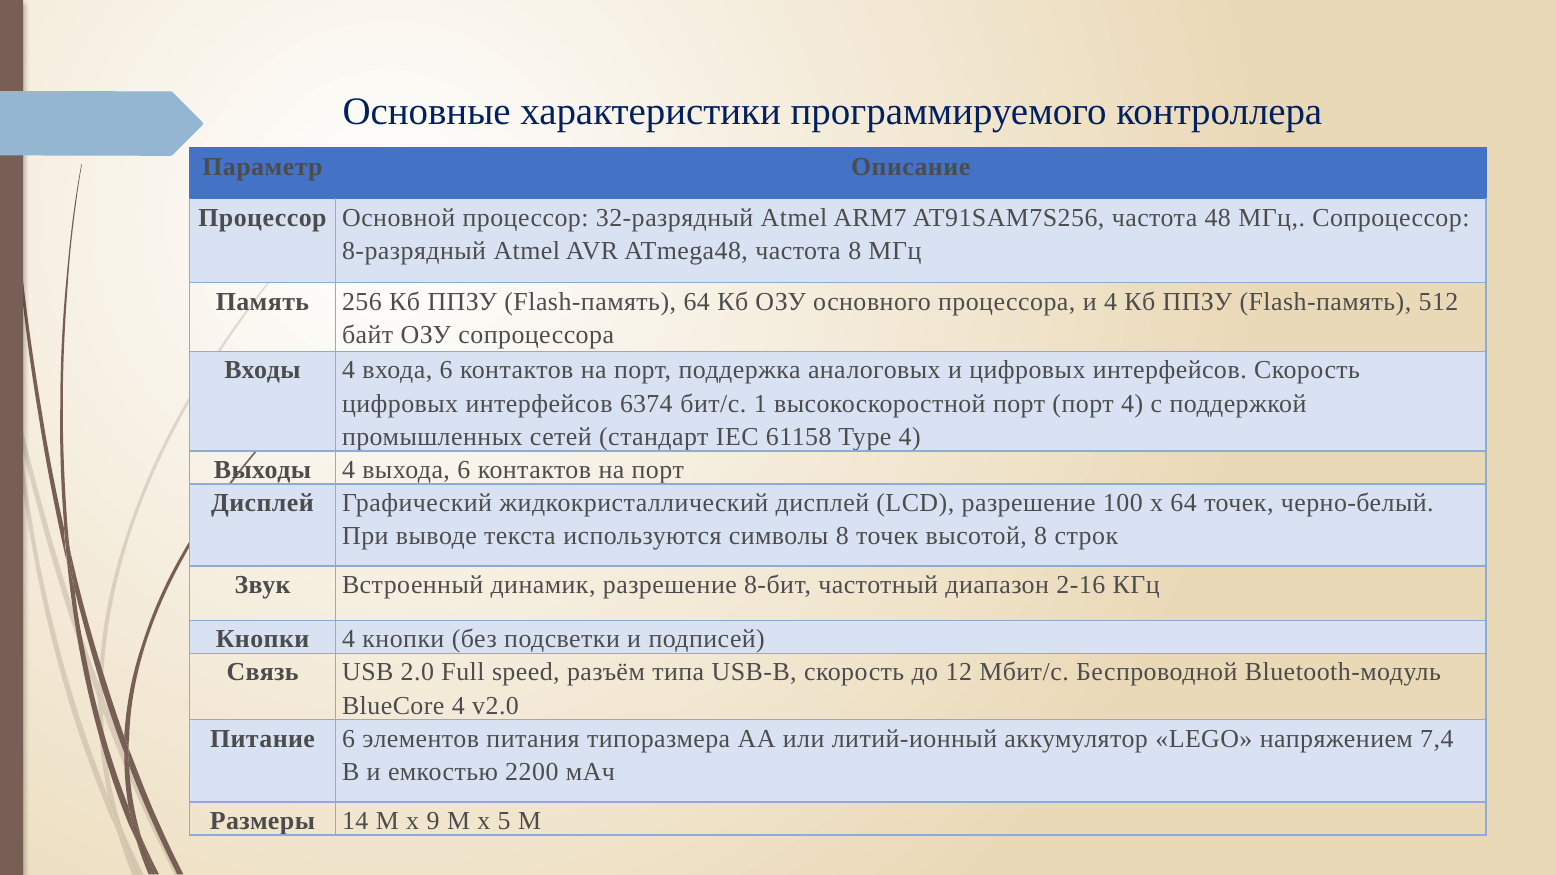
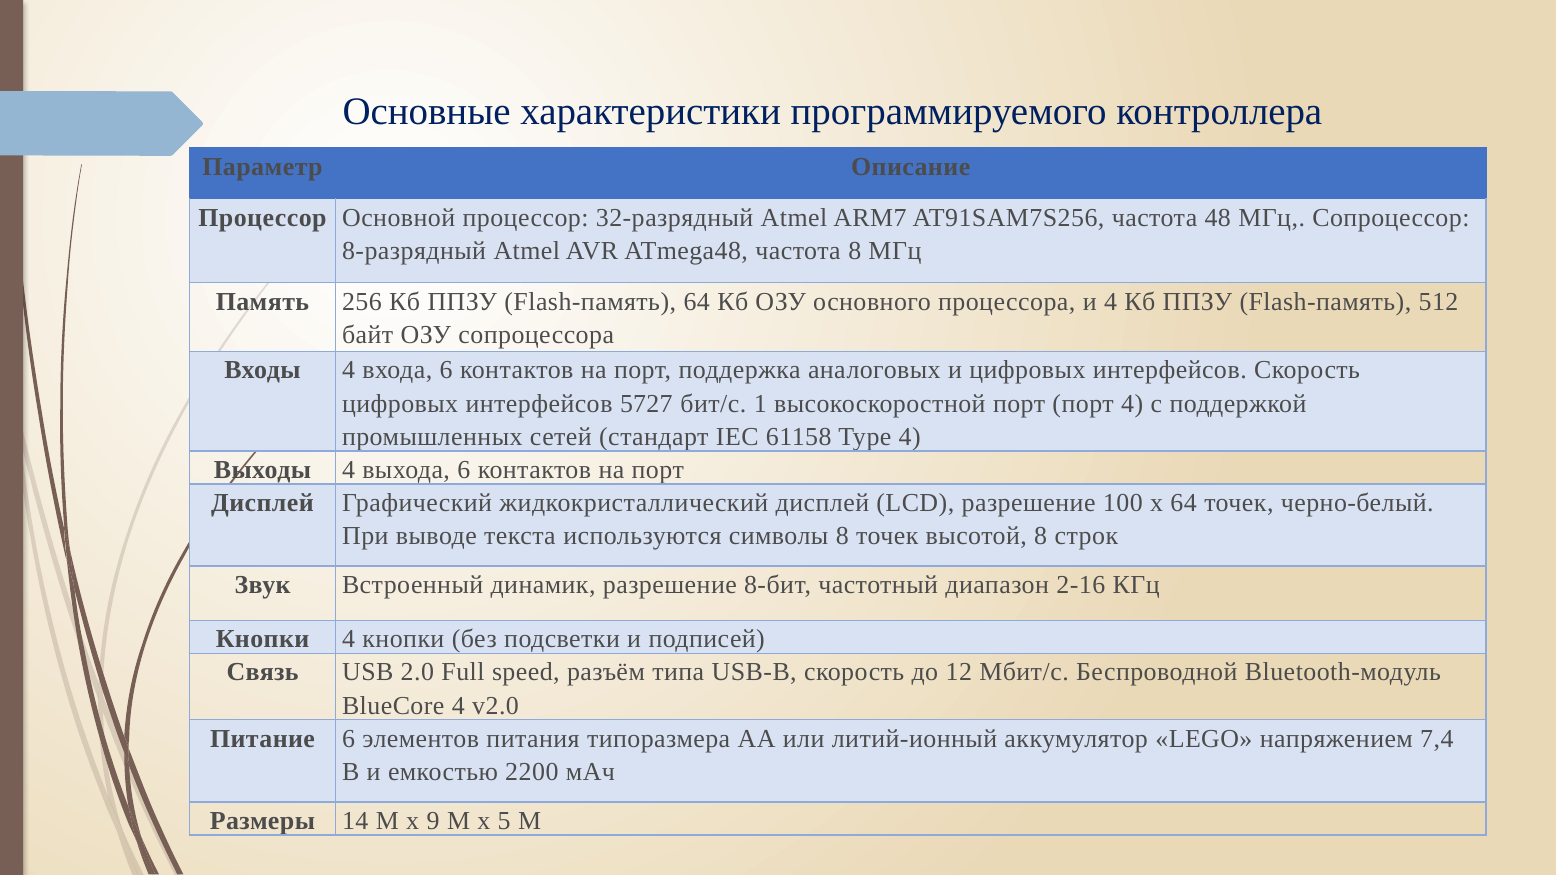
6374: 6374 -> 5727
